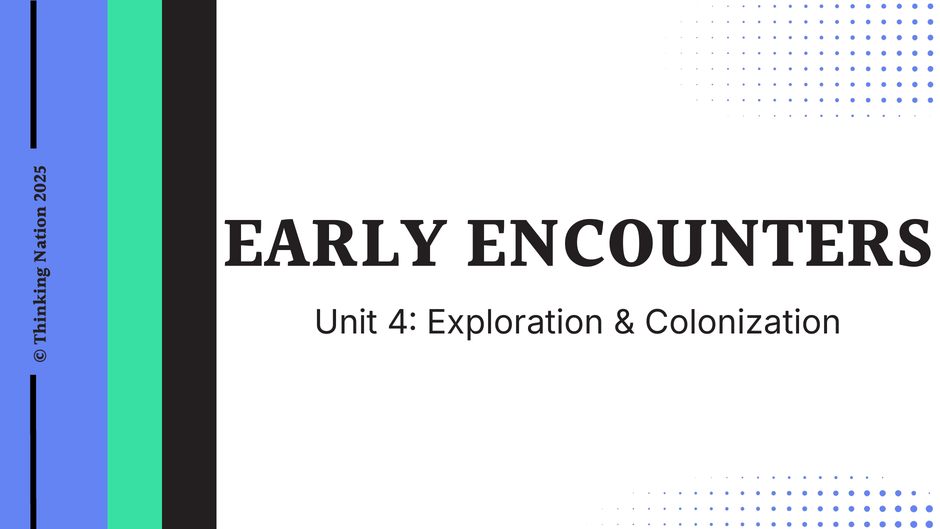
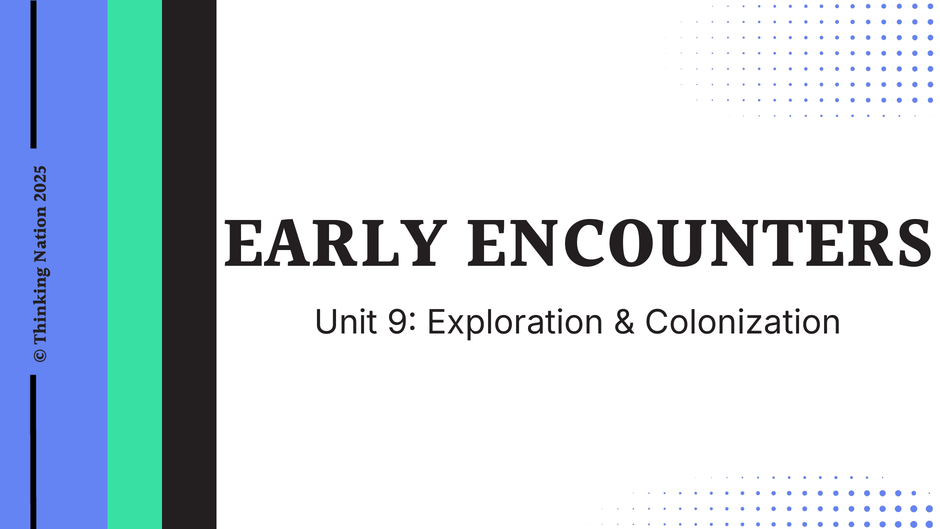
4: 4 -> 9
